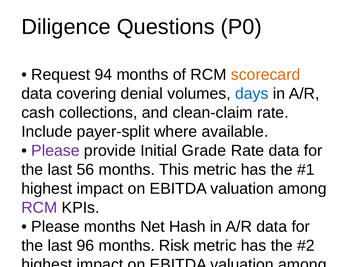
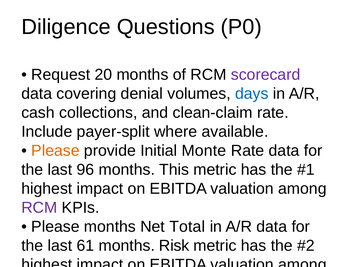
94: 94 -> 20
scorecard colour: orange -> purple
Please at (55, 151) colour: purple -> orange
Grade: Grade -> Monte
56: 56 -> 96
Hash: Hash -> Total
96: 96 -> 61
